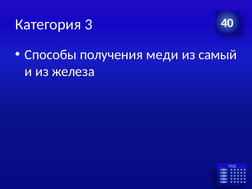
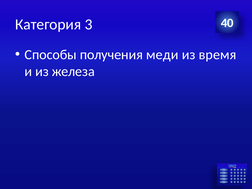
самый: самый -> время
